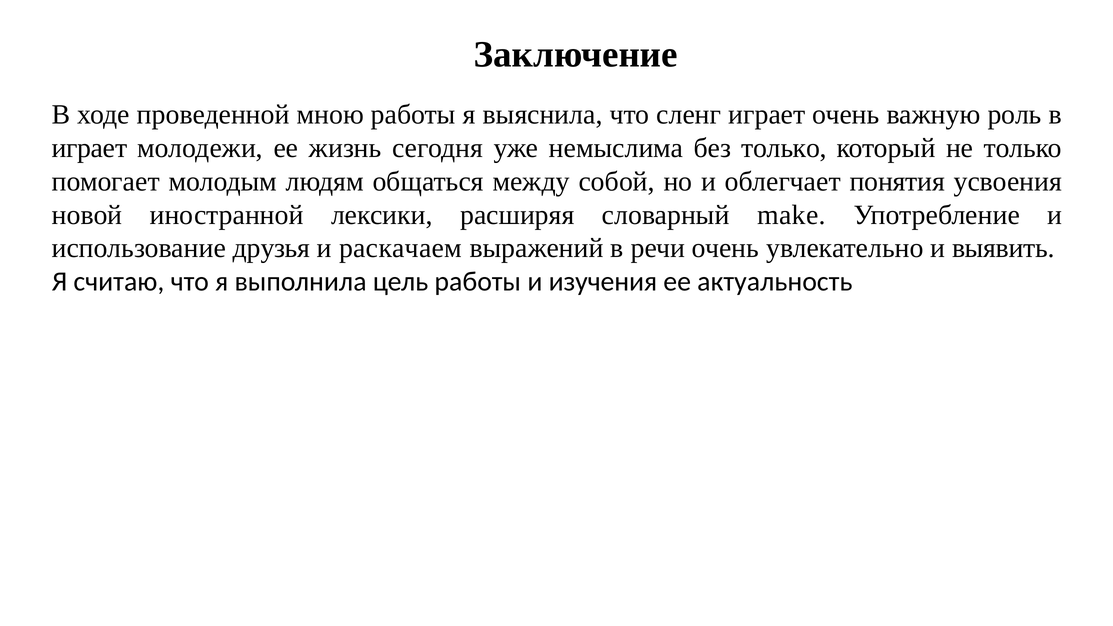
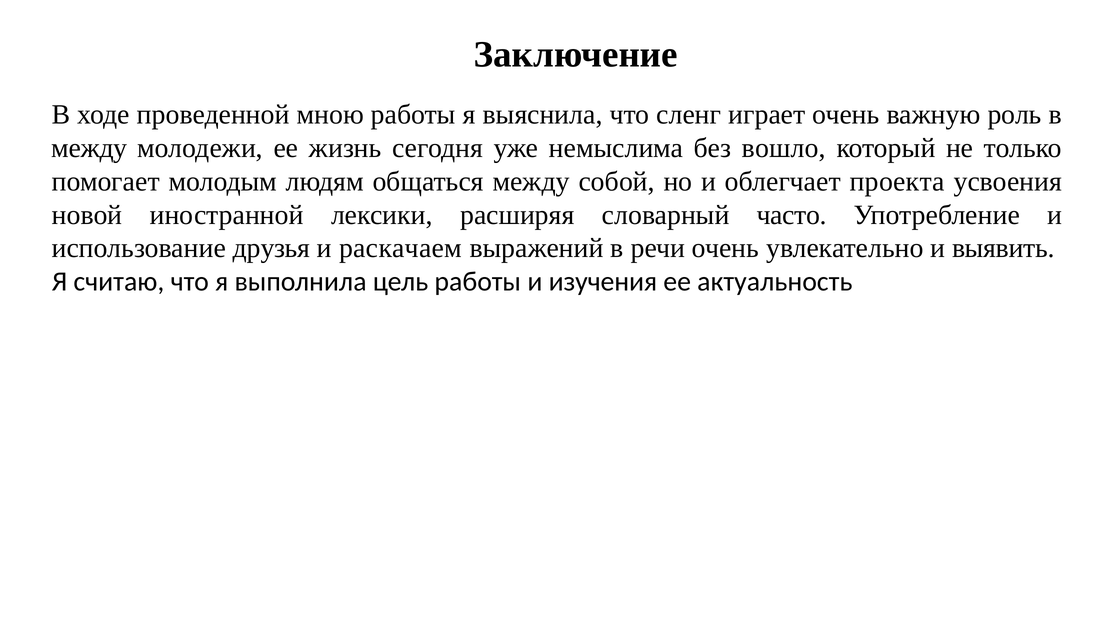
играет at (89, 148): играет -> между
без только: только -> вошло
понятия: понятия -> проекта
make: make -> часто
